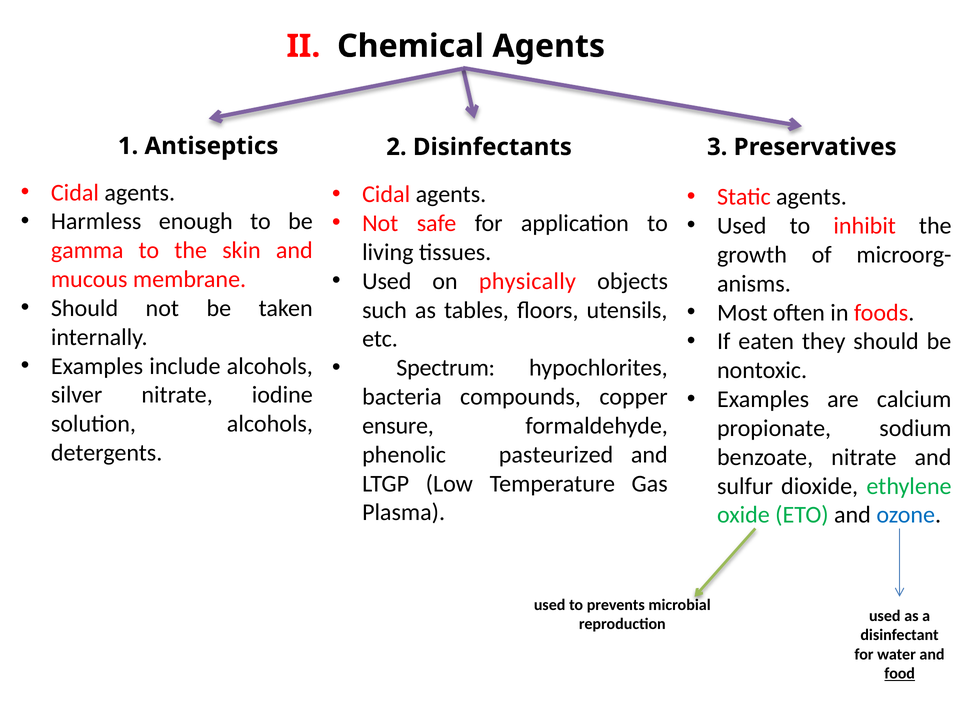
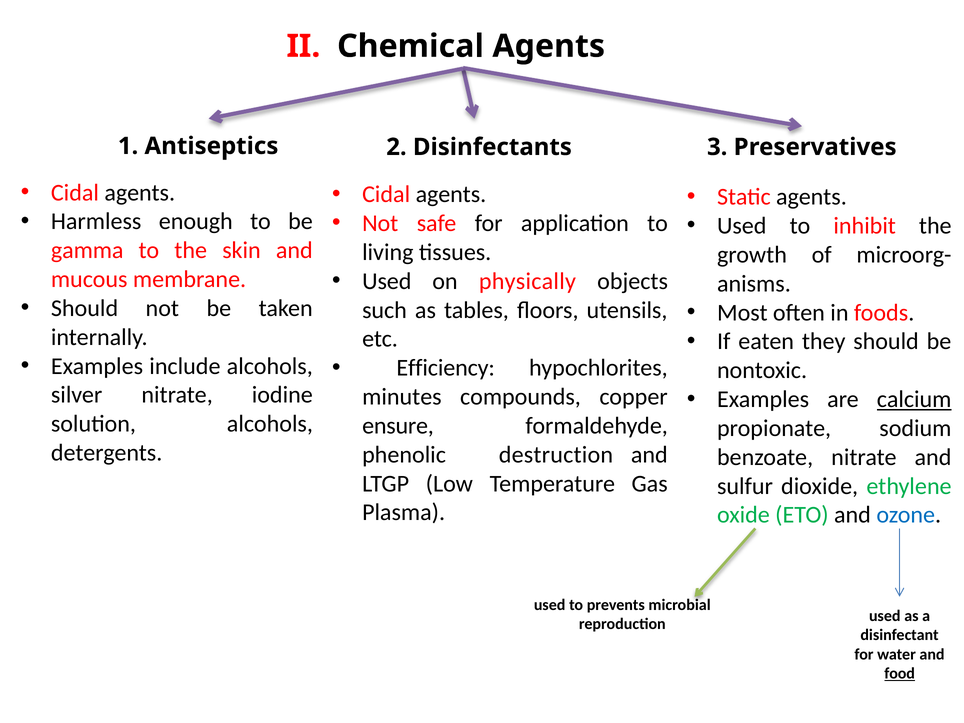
Spectrum: Spectrum -> Efficiency
calcium underline: none -> present
bacteria: bacteria -> minutes
pasteurized: pasteurized -> destruction
